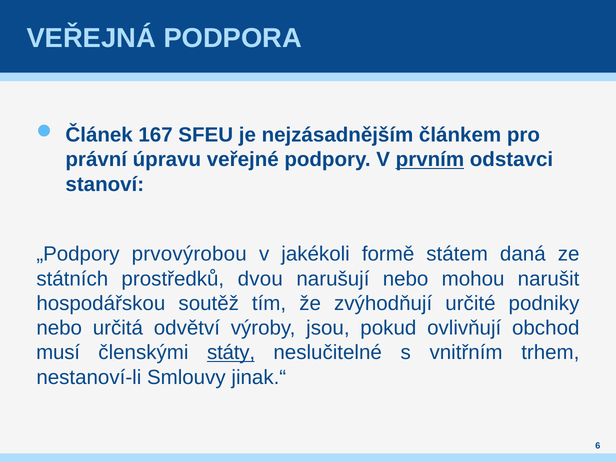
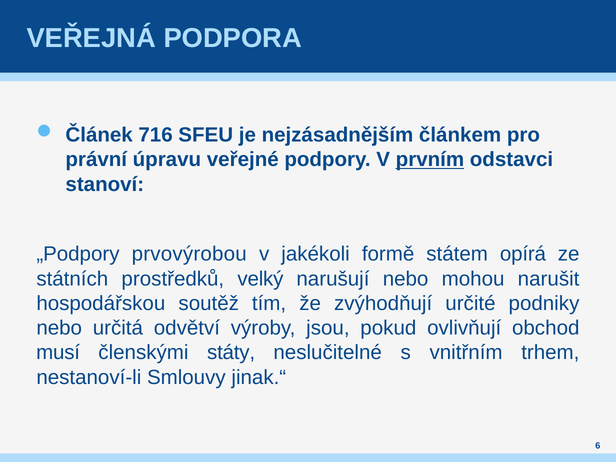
167: 167 -> 716
daná: daná -> opírá
dvou: dvou -> velký
státy underline: present -> none
